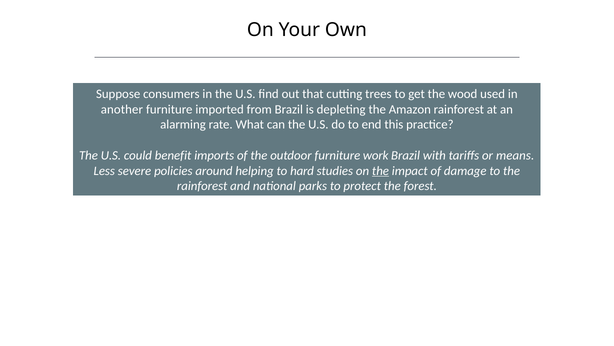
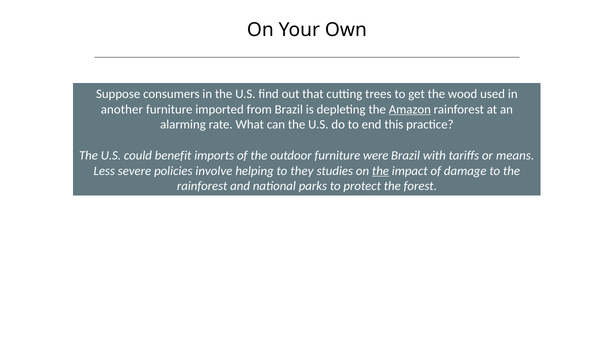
Amazon underline: none -> present
work: work -> were
around: around -> involve
hard: hard -> they
